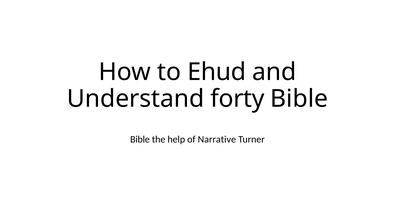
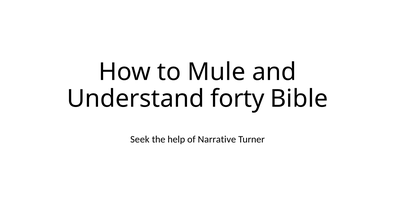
Ehud: Ehud -> Mule
Bible at (140, 139): Bible -> Seek
